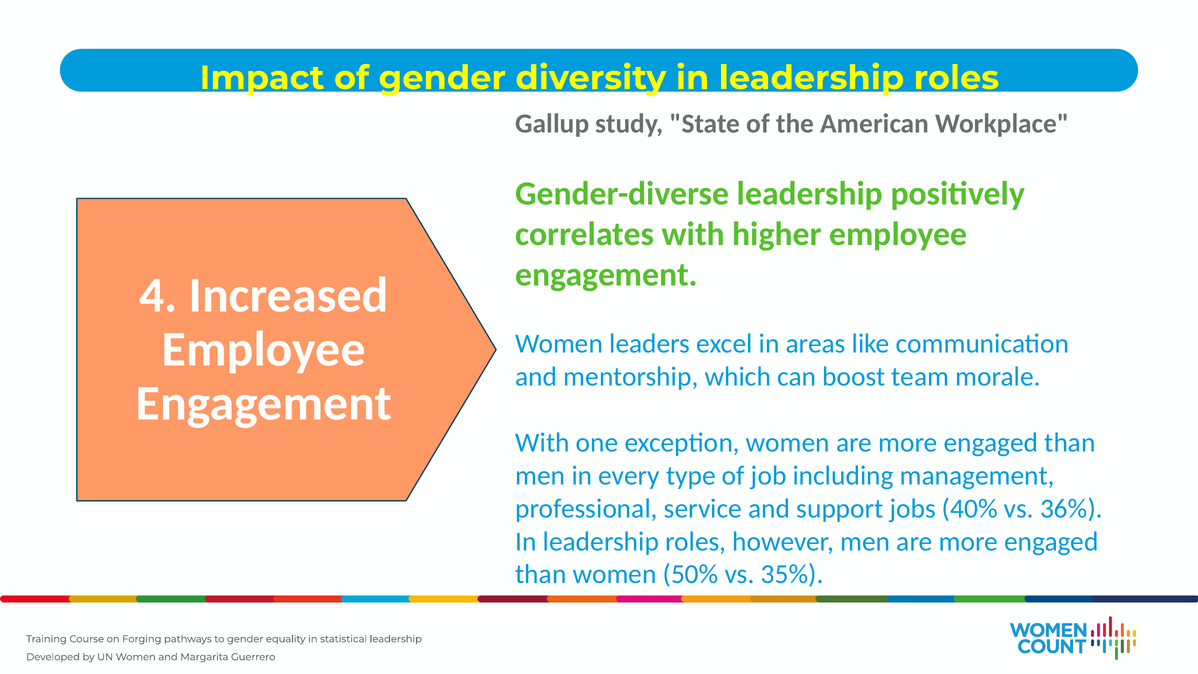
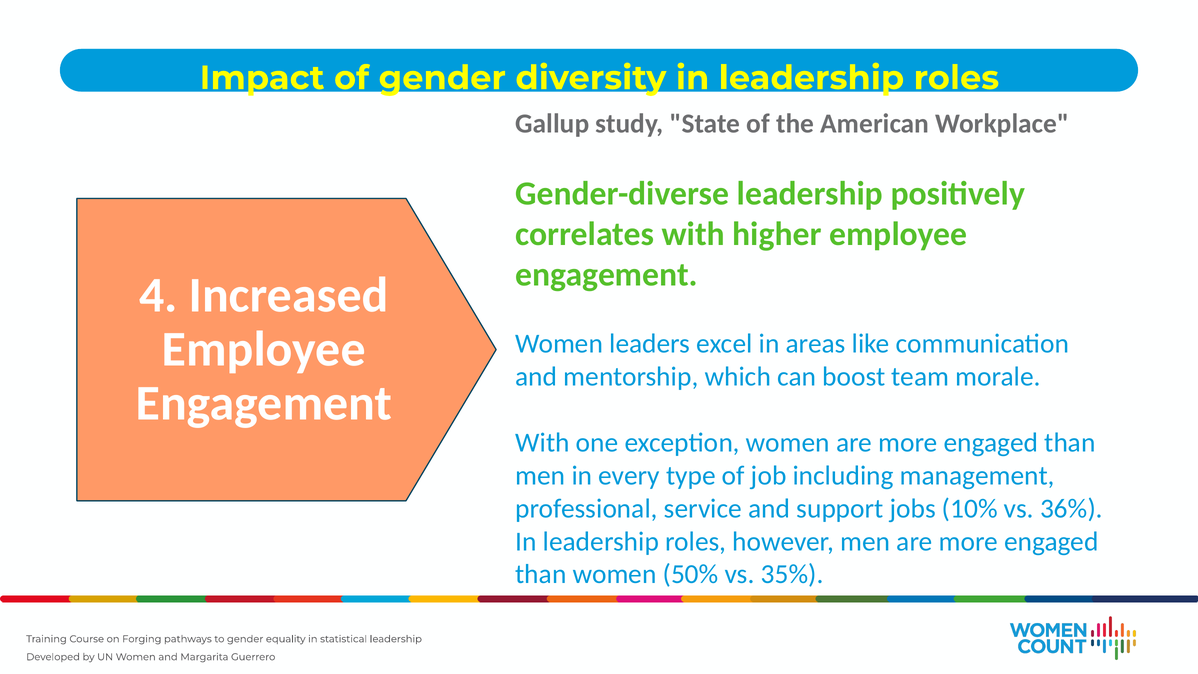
40%: 40% -> 10%
